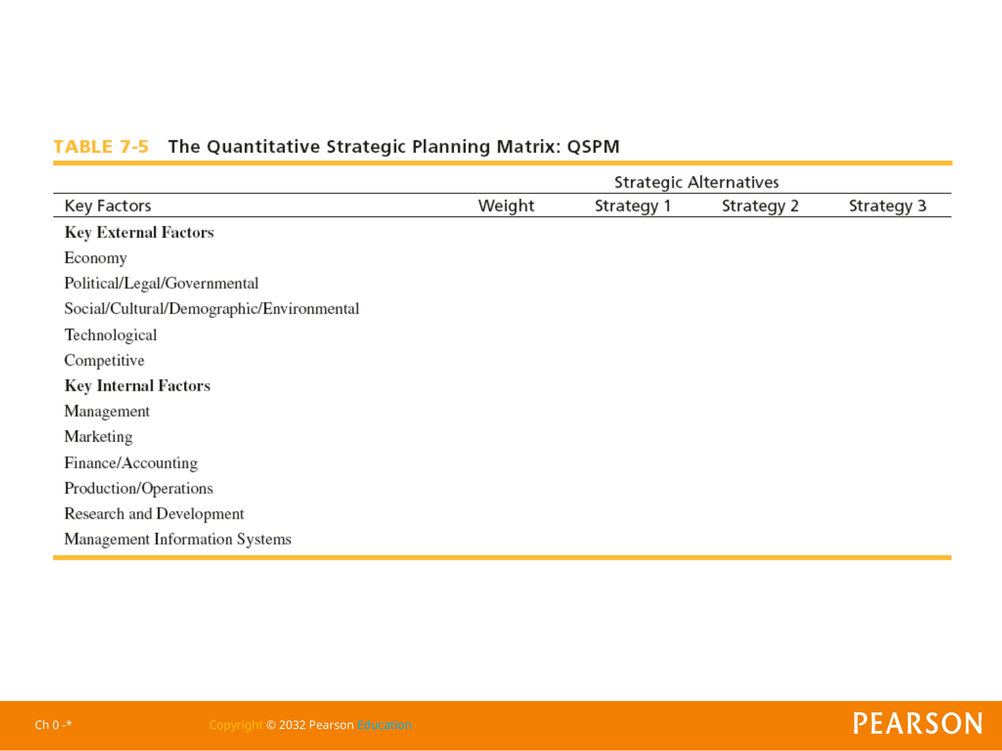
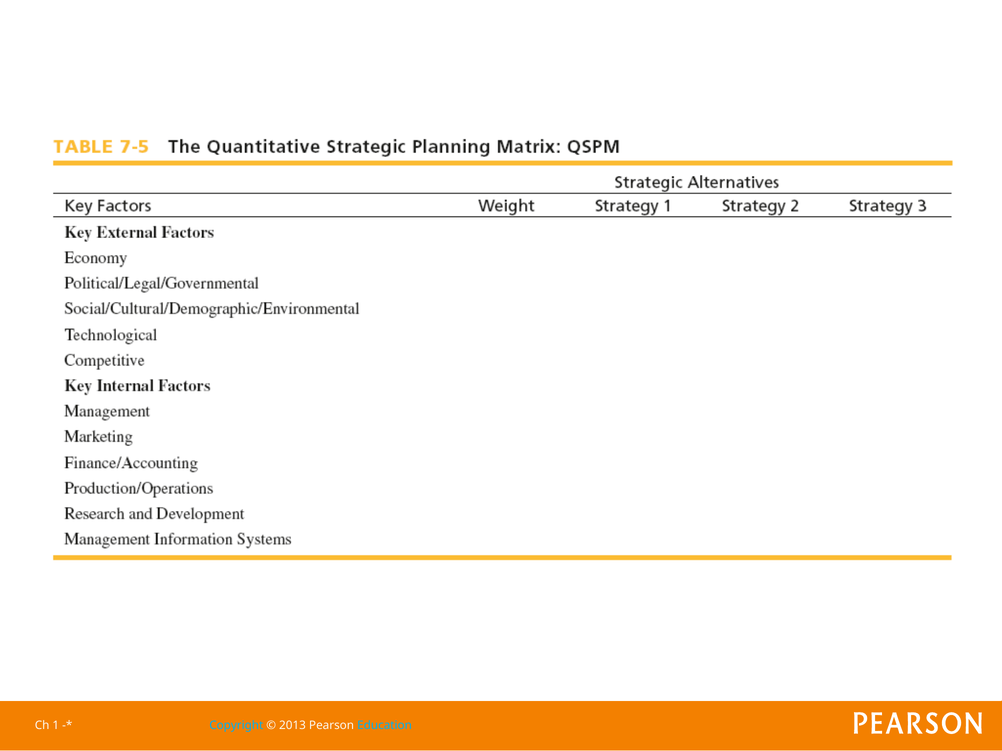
0: 0 -> 1
Copyright colour: yellow -> light blue
2032: 2032 -> 2013
